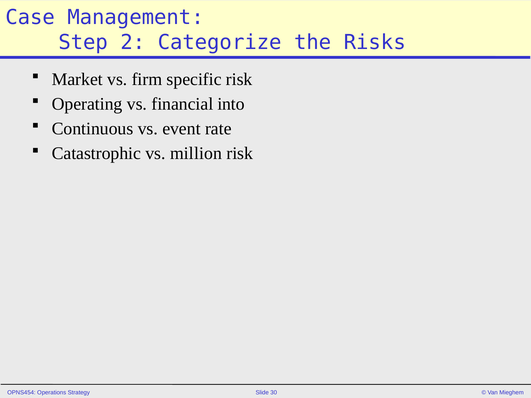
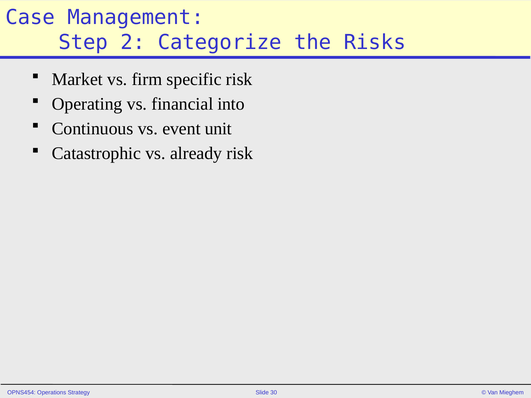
rate: rate -> unit
million: million -> already
